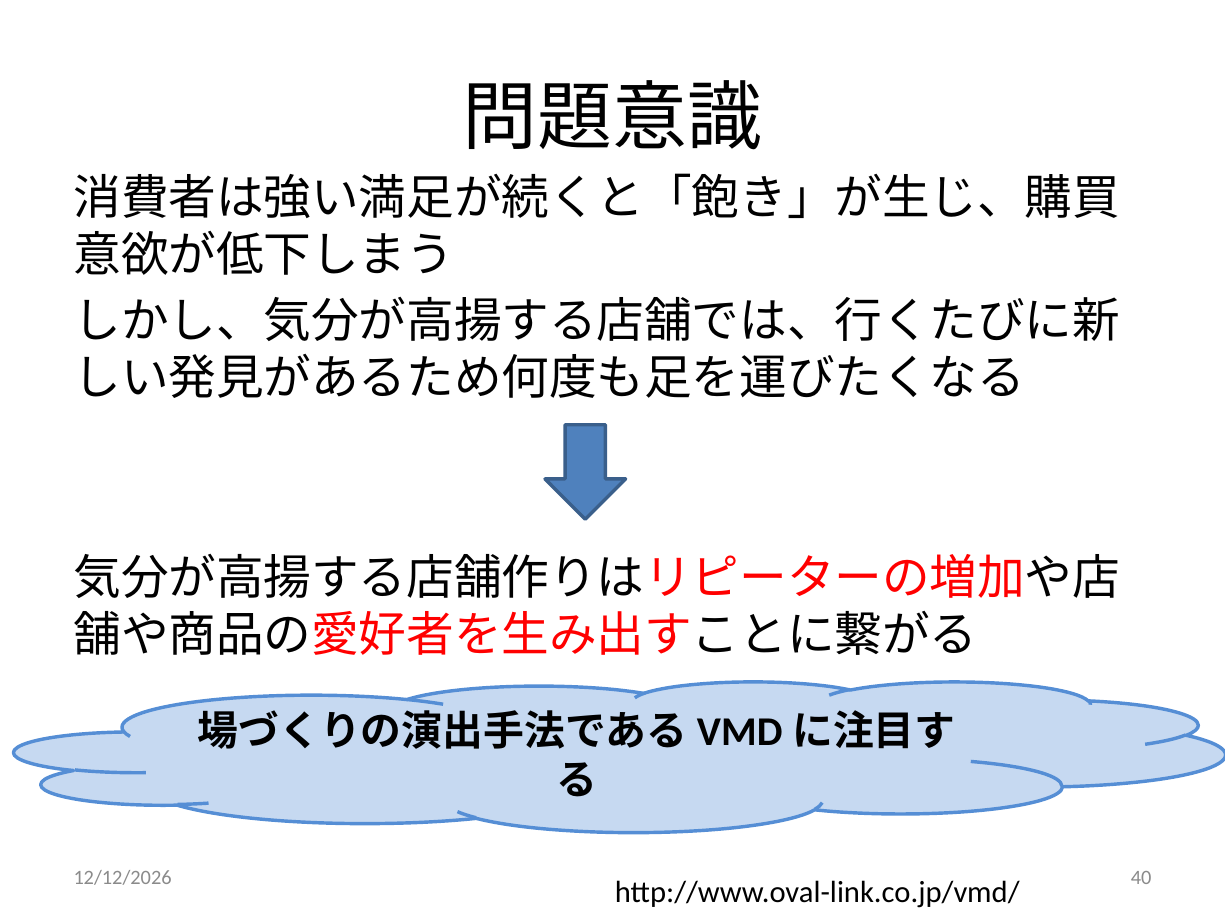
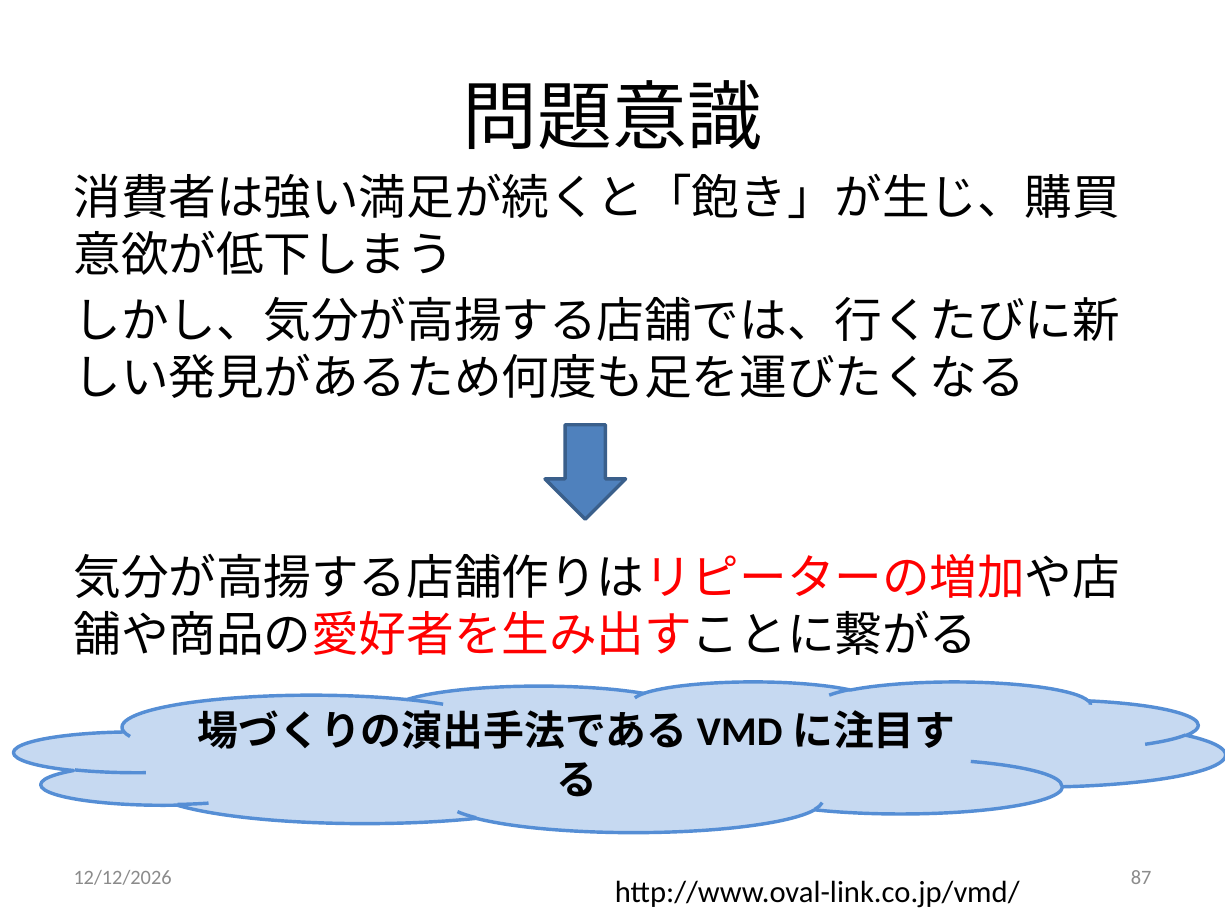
40: 40 -> 87
